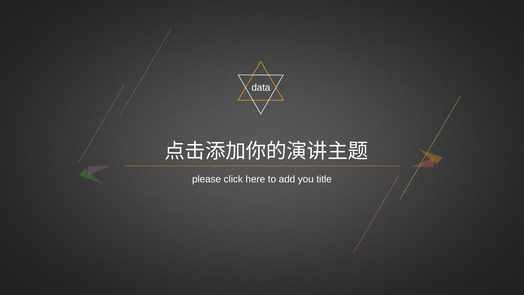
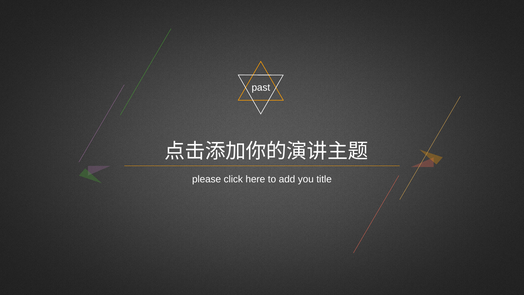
data: data -> past
